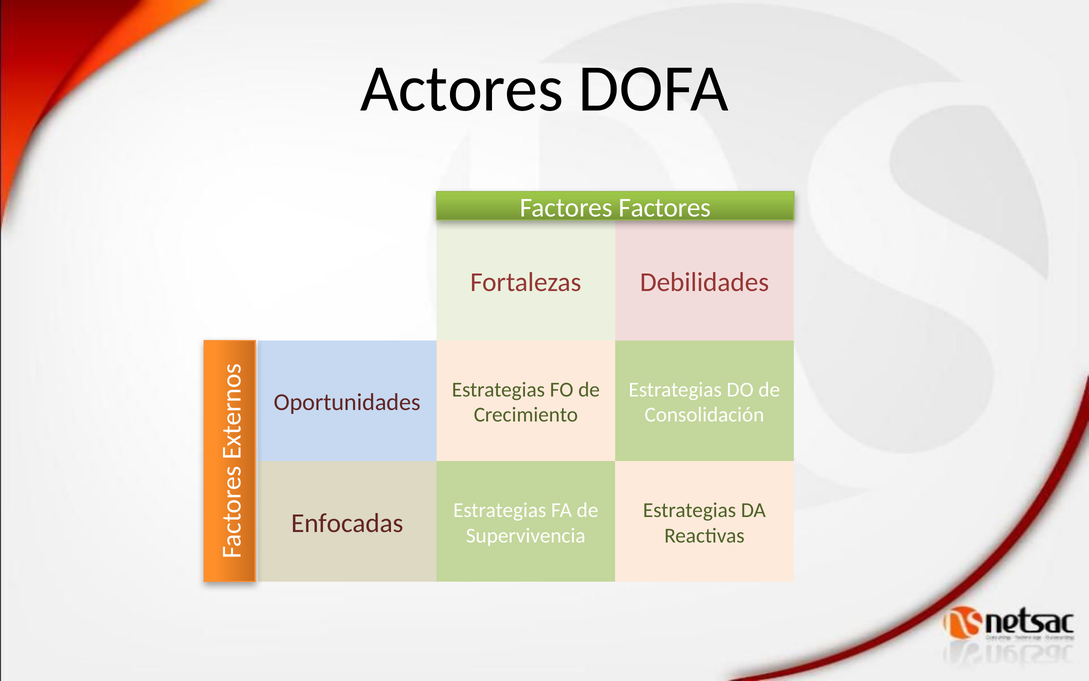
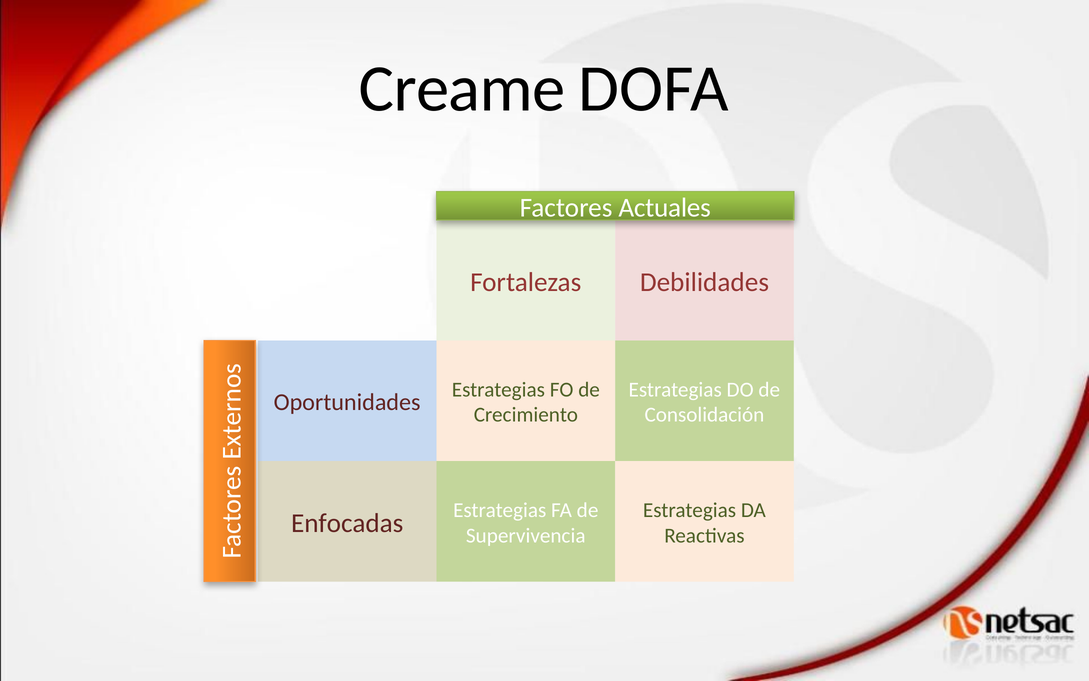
Actores: Actores -> Creame
Factores Factores: Factores -> Actuales
